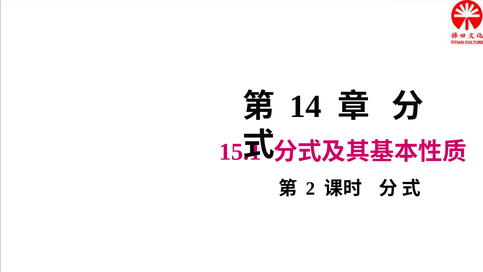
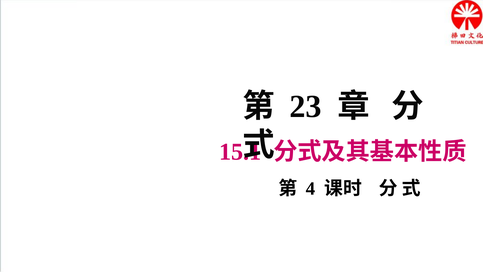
14: 14 -> 23
2: 2 -> 4
